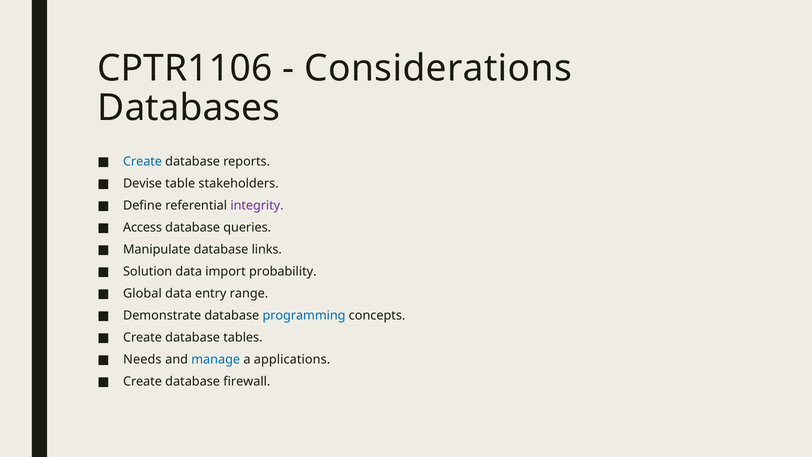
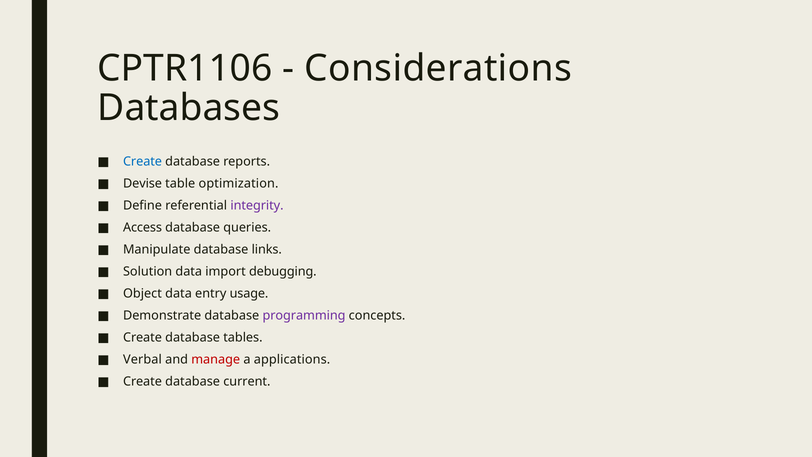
stakeholders: stakeholders -> optimization
probability: probability -> debugging
Global: Global -> Object
range: range -> usage
programming colour: blue -> purple
Needs: Needs -> Verbal
manage colour: blue -> red
firewall: firewall -> current
